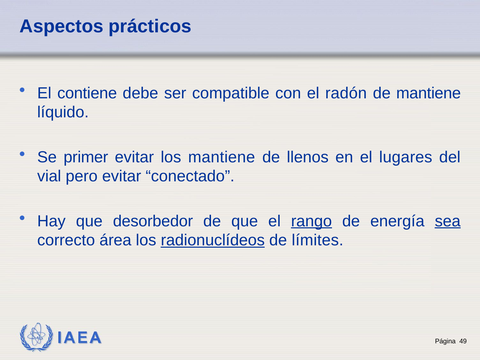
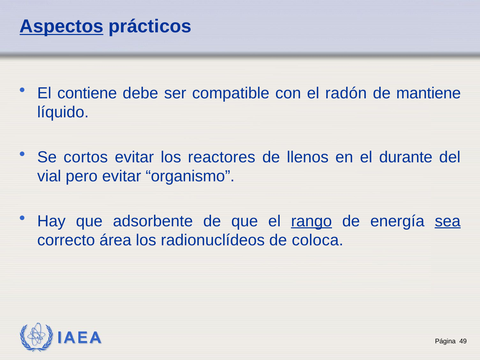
Aspectos underline: none -> present
primer: primer -> cortos
los mantiene: mantiene -> reactores
lugares: lugares -> durante
conectado: conectado -> organismo
desorbedor: desorbedor -> adsorbente
radionuclídeos underline: present -> none
límites: límites -> coloca
